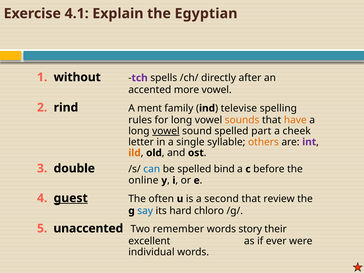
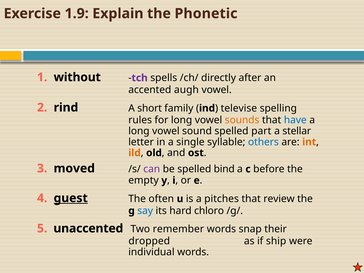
4.1: 4.1 -> 1.9
Egyptian: Egyptian -> Phonetic
more: more -> augh
ment: ment -> short
have colour: orange -> blue
vowel at (166, 131) underline: present -> none
cheek: cheek -> stellar
others colour: orange -> blue
int colour: purple -> orange
double: double -> moved
can colour: blue -> purple
online: online -> empty
second: second -> pitches
story: story -> snap
excellent: excellent -> dropped
ever: ever -> ship
